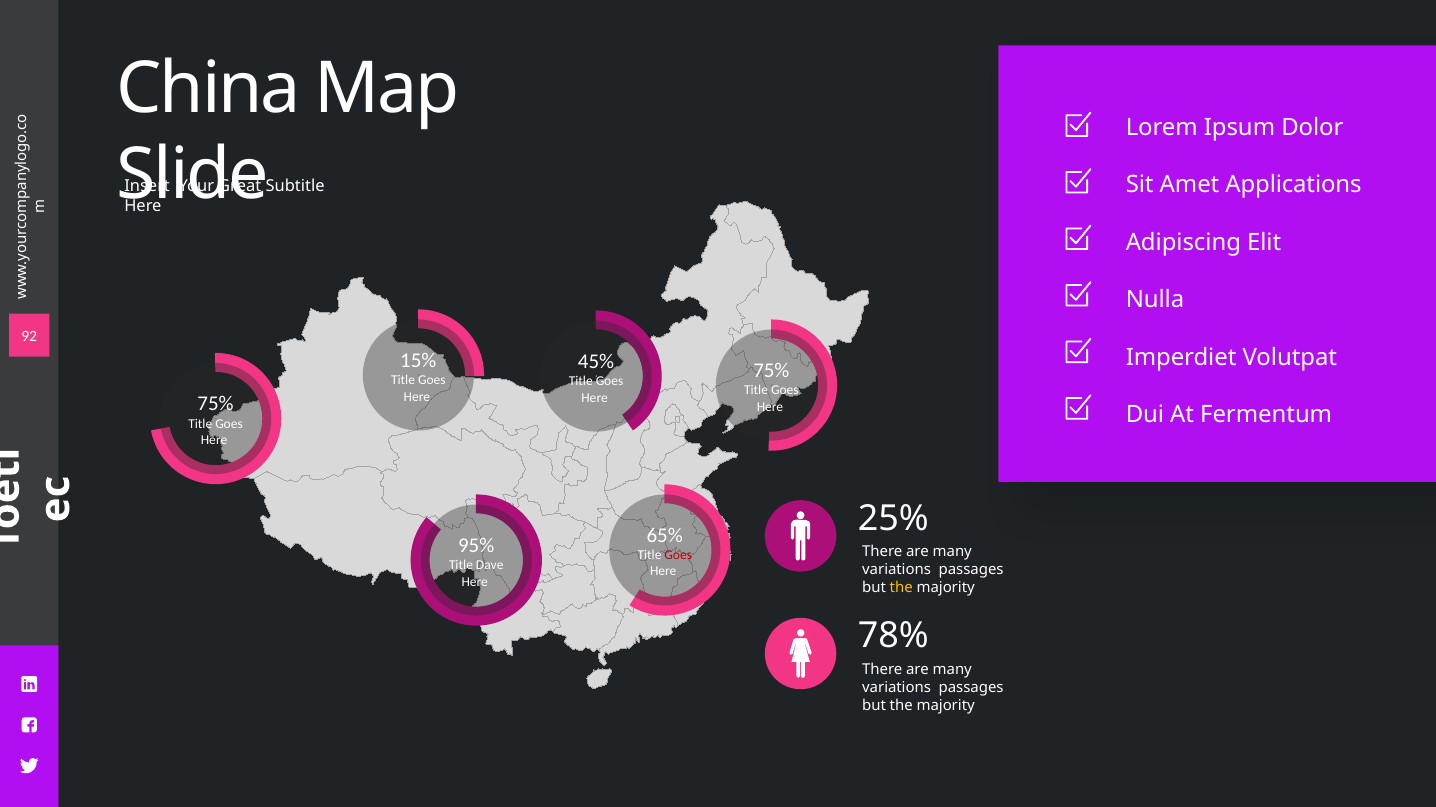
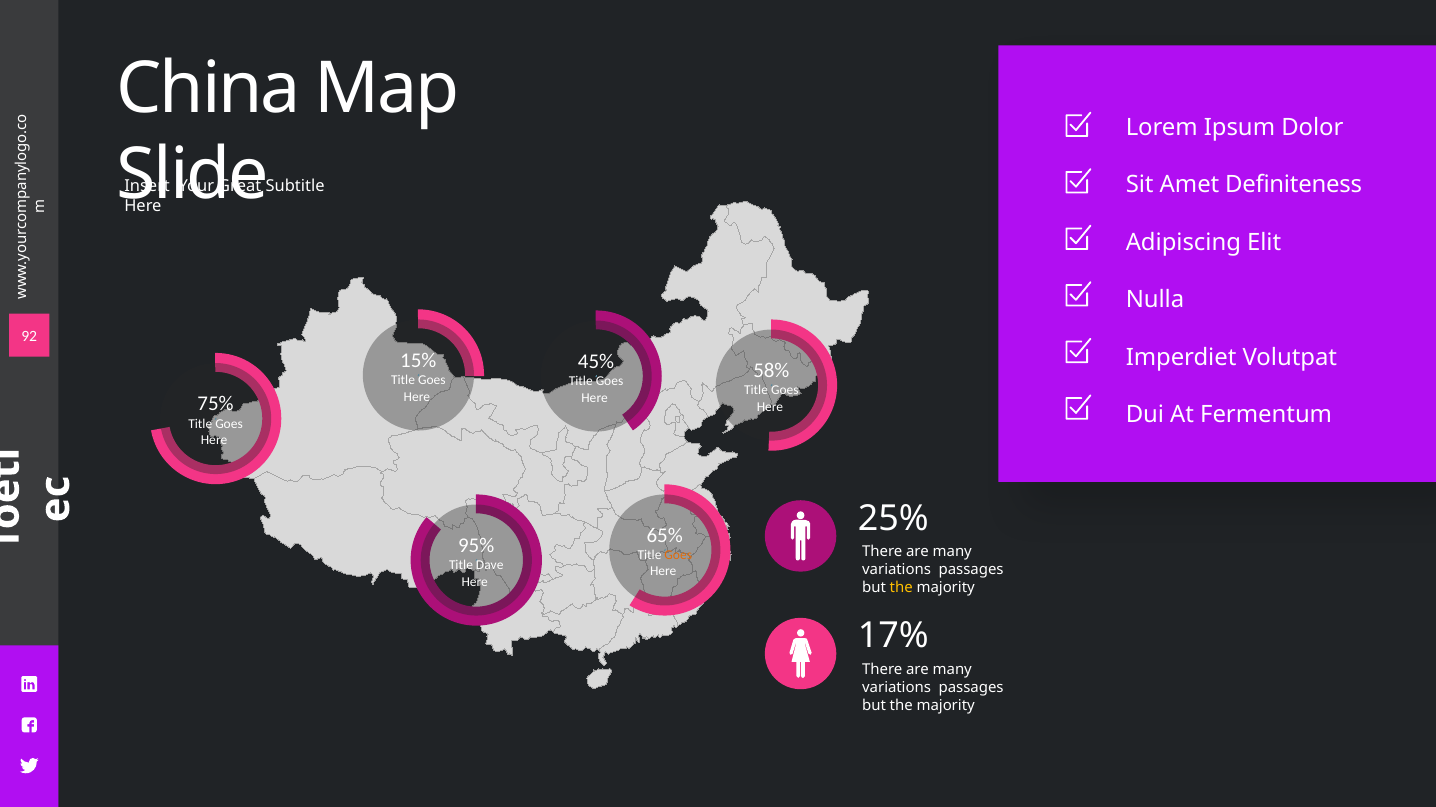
Applications: Applications -> Definiteness
75% at (771, 371): 75% -> 58%
Goes at (678, 556) colour: red -> orange
78%: 78% -> 17%
